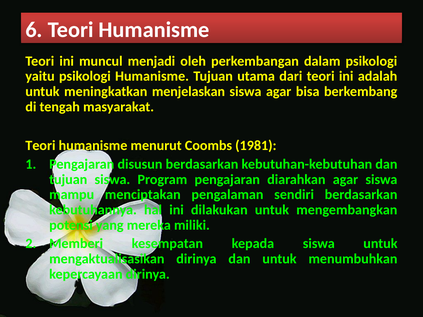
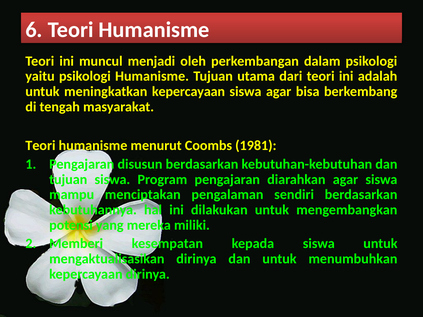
meningkatkan menjelaskan: menjelaskan -> kepercayaan
